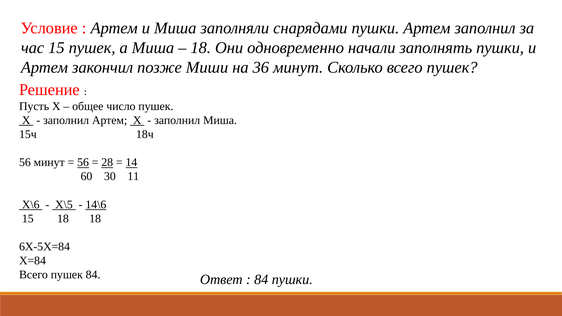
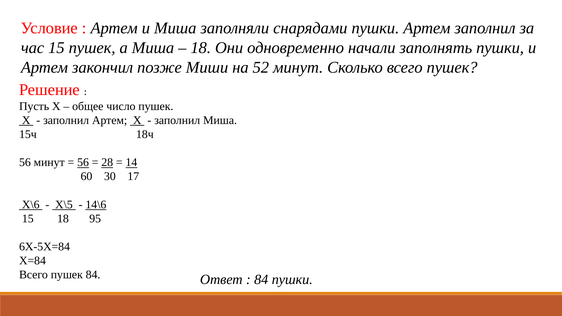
36: 36 -> 52
11: 11 -> 17
18 18: 18 -> 95
